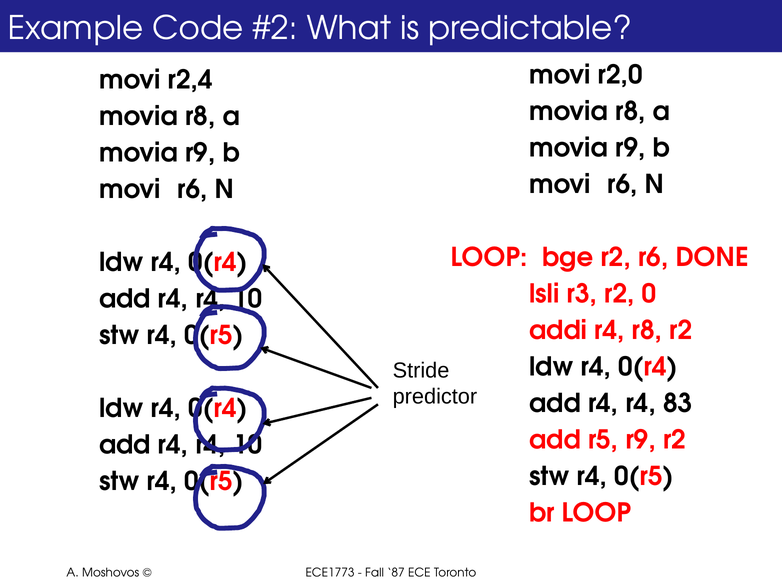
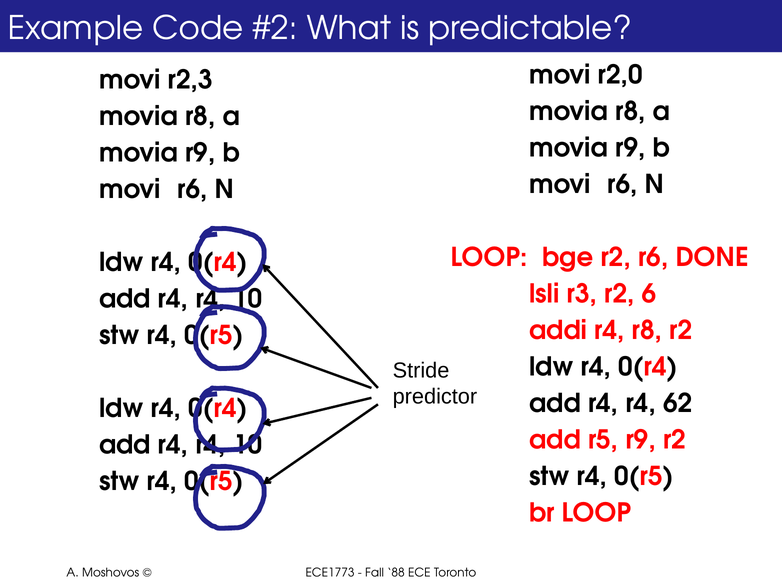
r2,4: r2,4 -> r2,3
0: 0 -> 6
83: 83 -> 62
87: 87 -> 88
